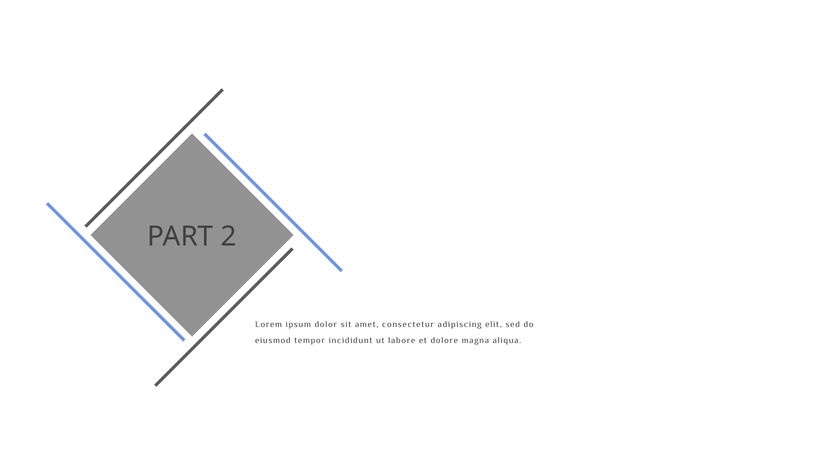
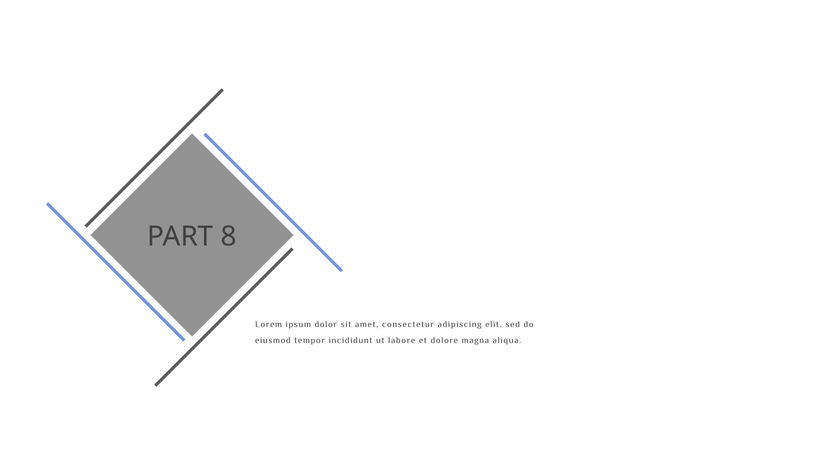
2: 2 -> 8
